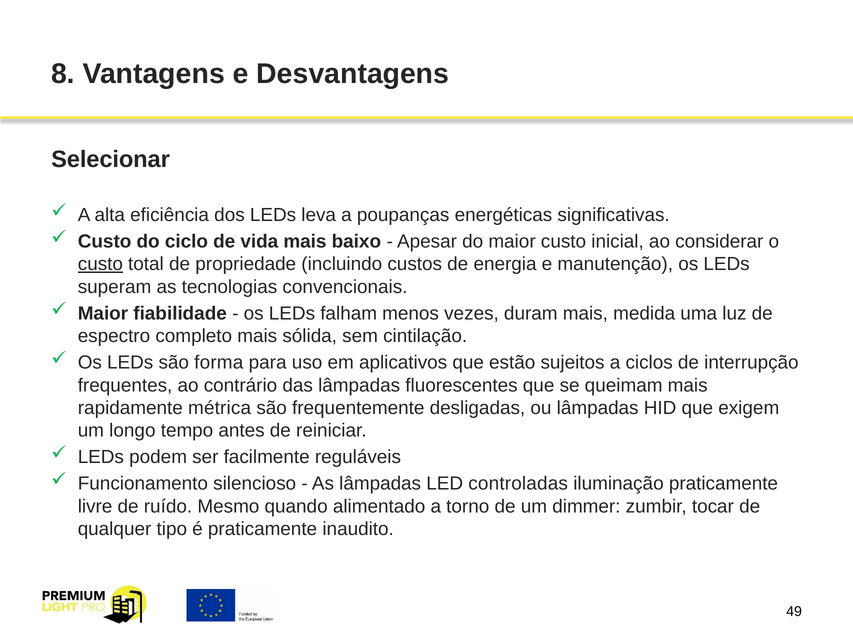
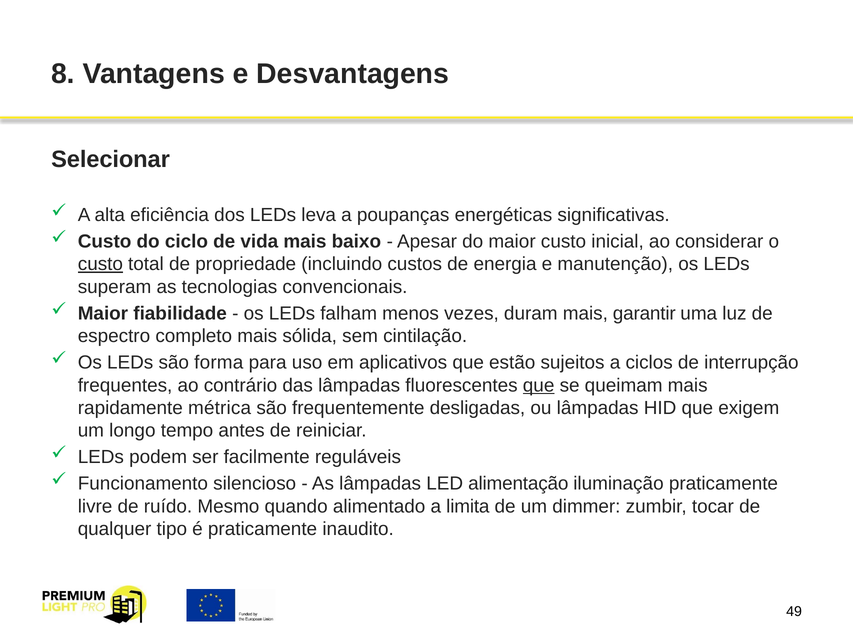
medida: medida -> garantir
que at (539, 385) underline: none -> present
controladas: controladas -> alimentação
torno: torno -> limita
